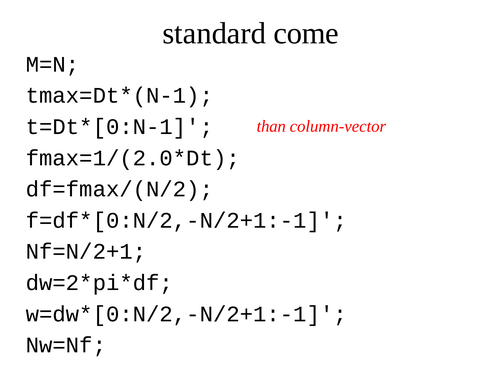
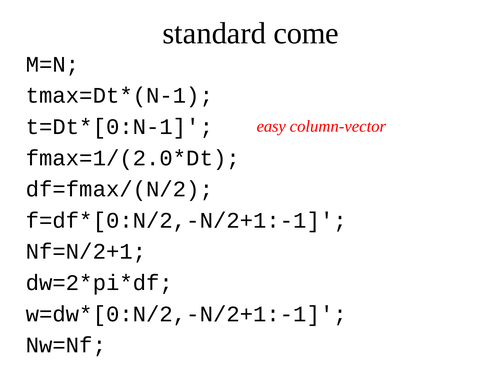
than: than -> easy
